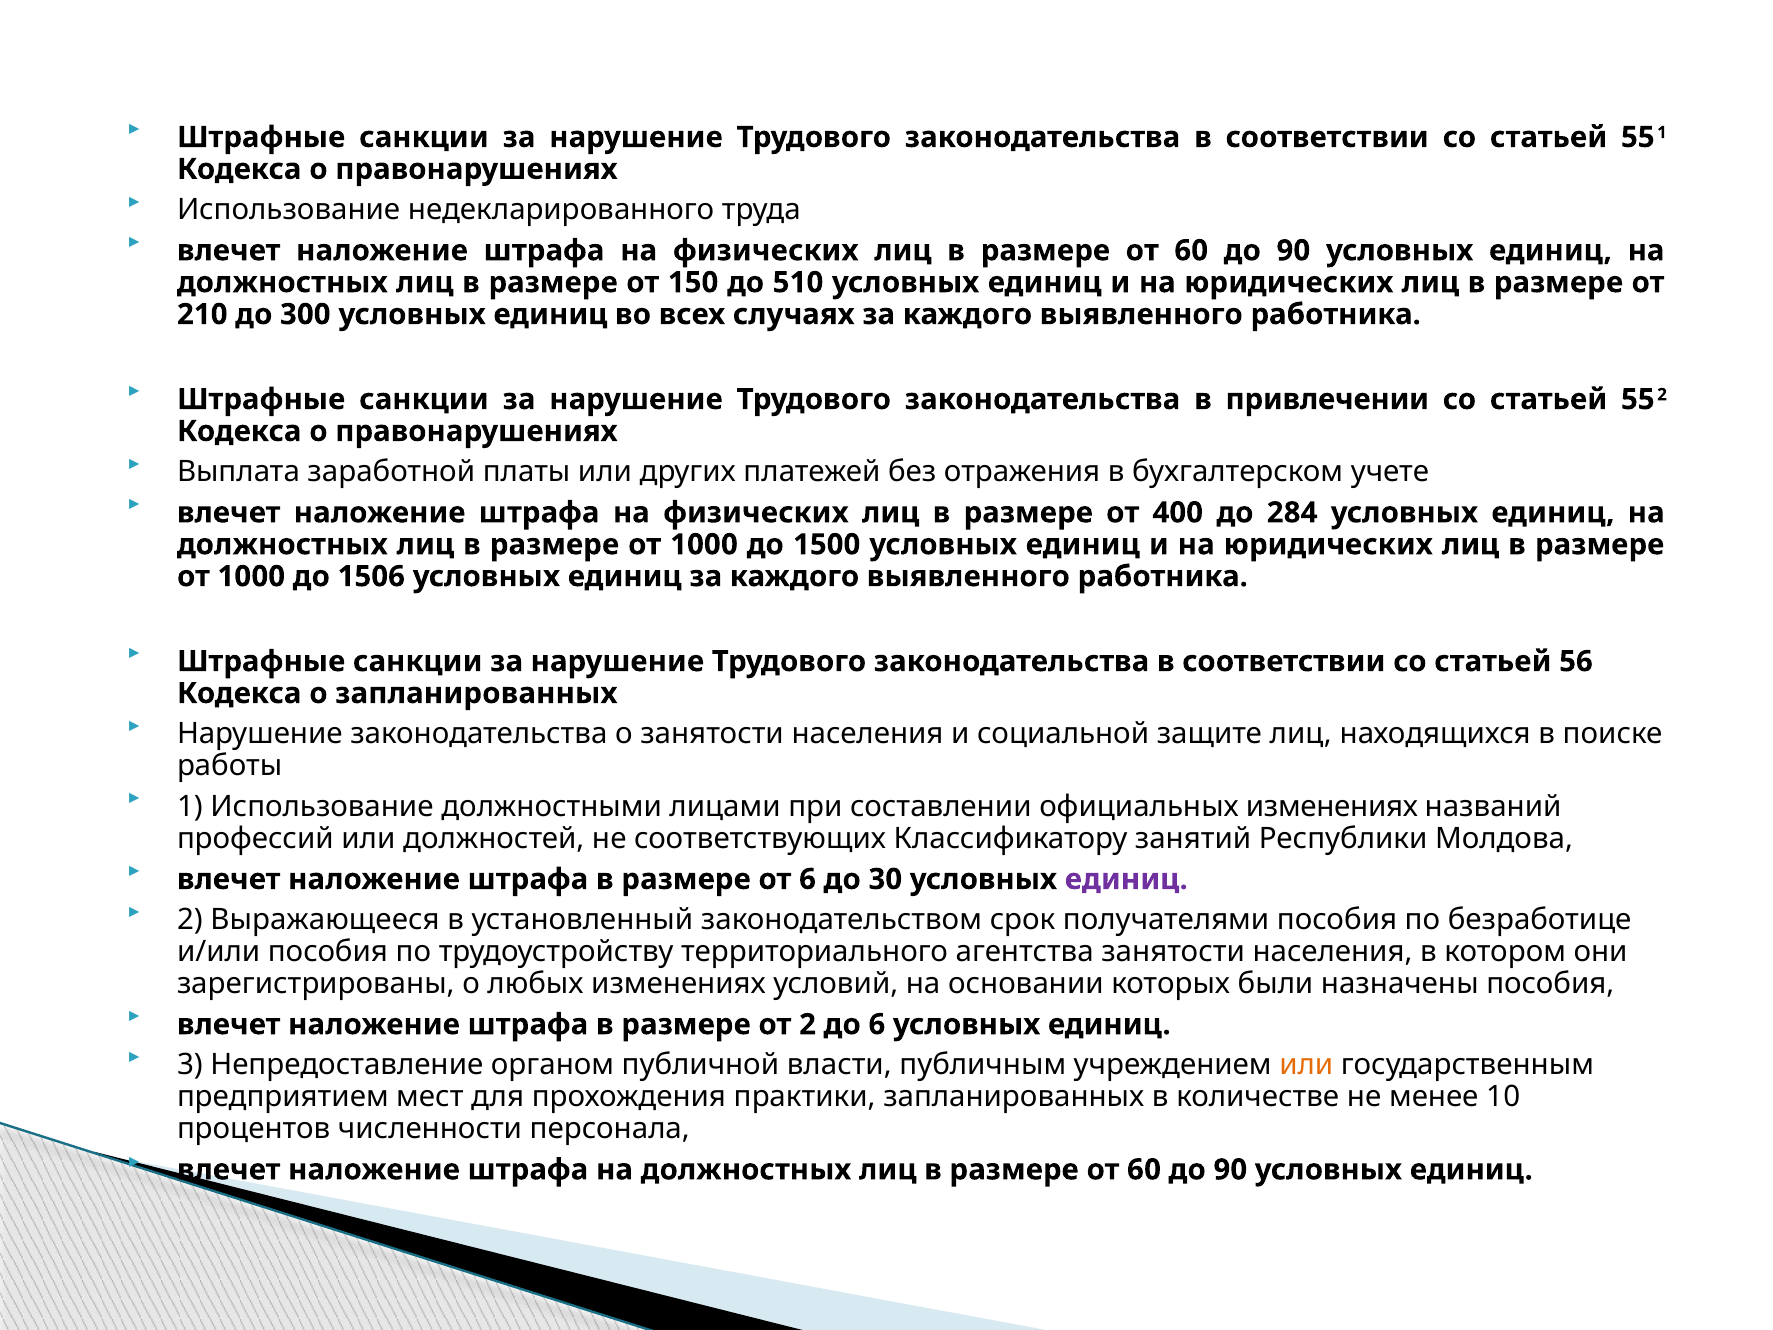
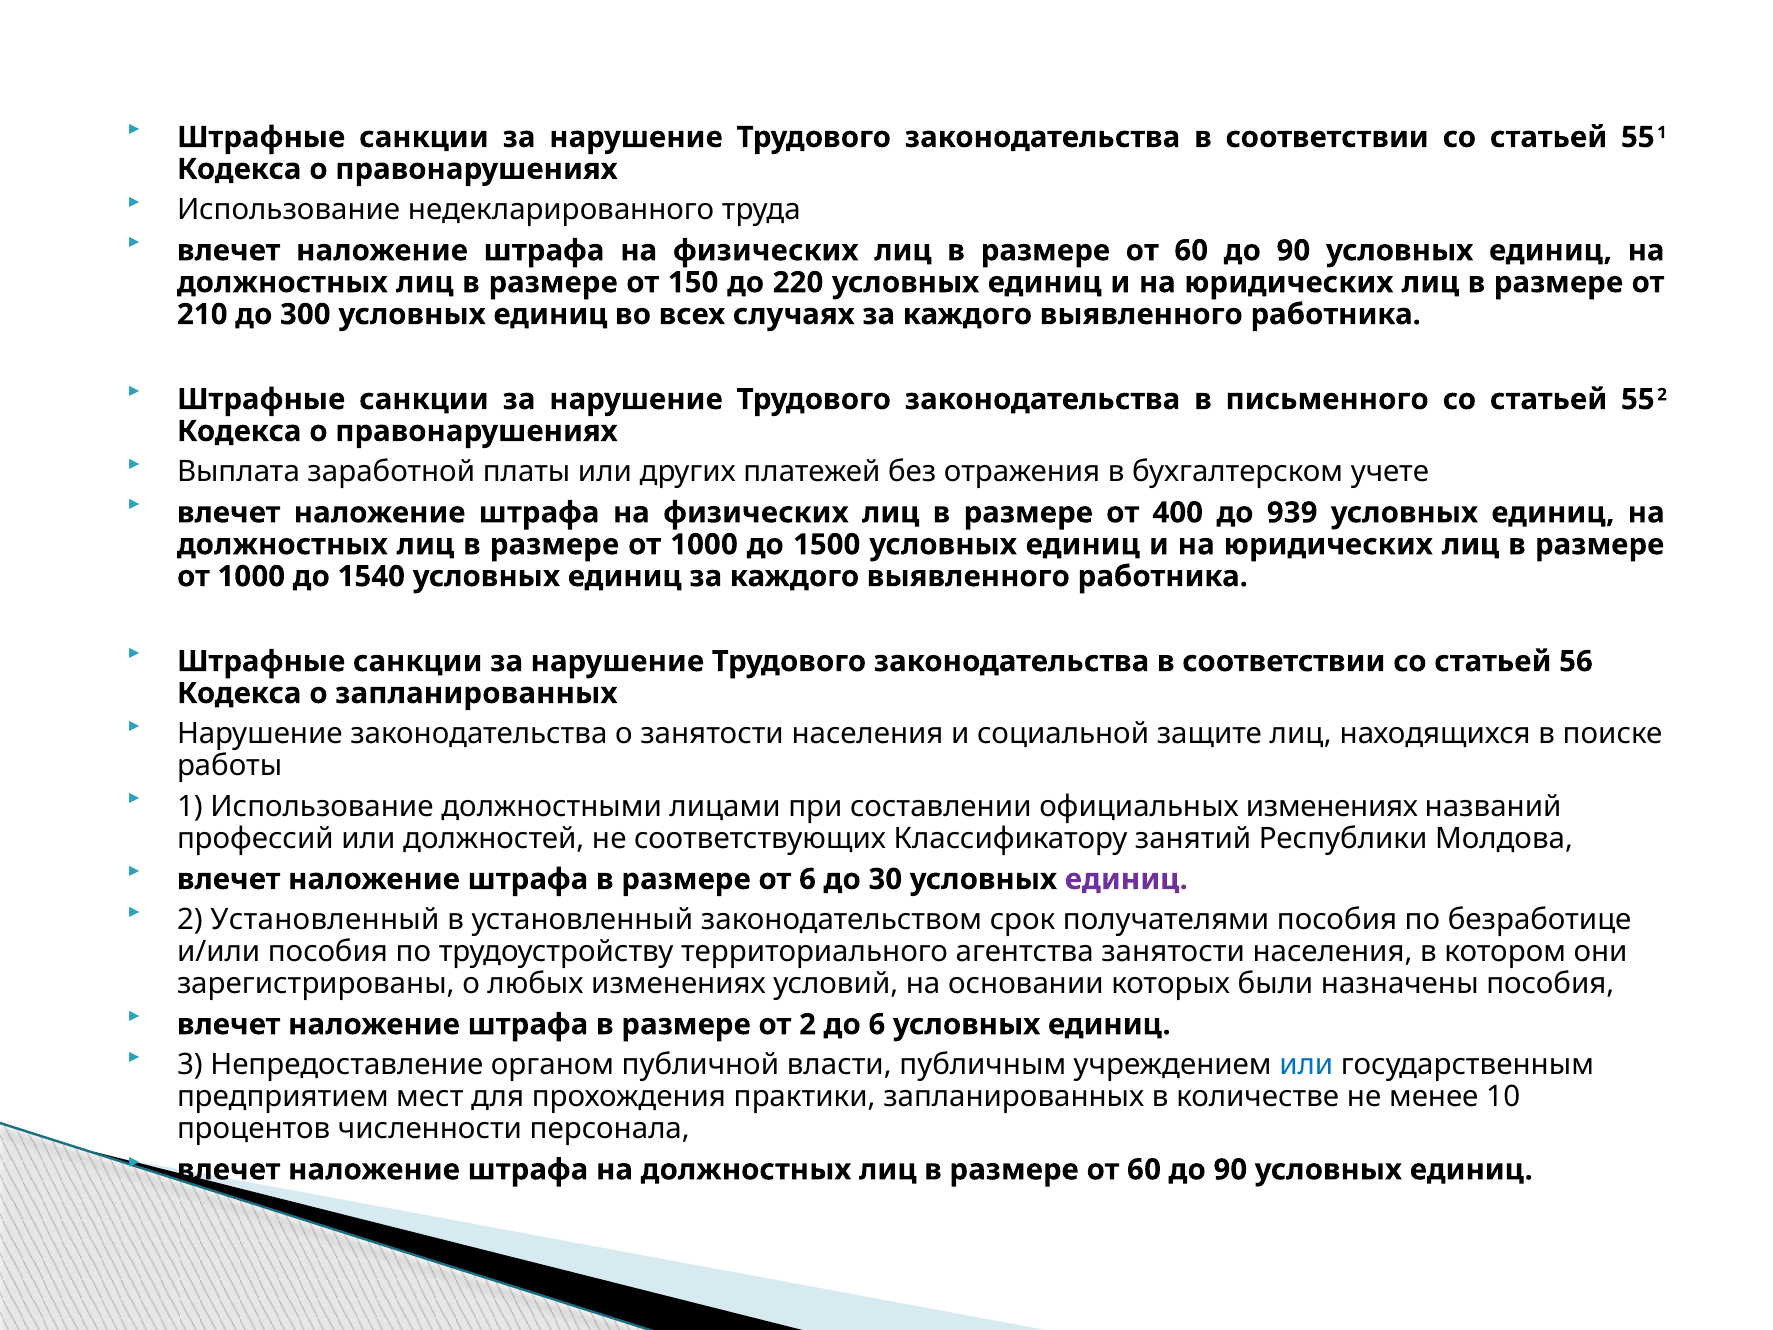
510: 510 -> 220
привлечении: привлечении -> письменного
284: 284 -> 939
1506: 1506 -> 1540
2 Выражающееся: Выражающееся -> Установленный
или at (1306, 1065) colour: orange -> blue
